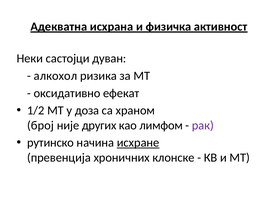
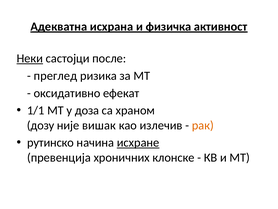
Неки underline: none -> present
дуван: дуван -> после
алкохол: алкохол -> преглед
1/2: 1/2 -> 1/1
број: број -> дозу
других: других -> вишак
лимфом: лимфом -> излечив
рак colour: purple -> orange
